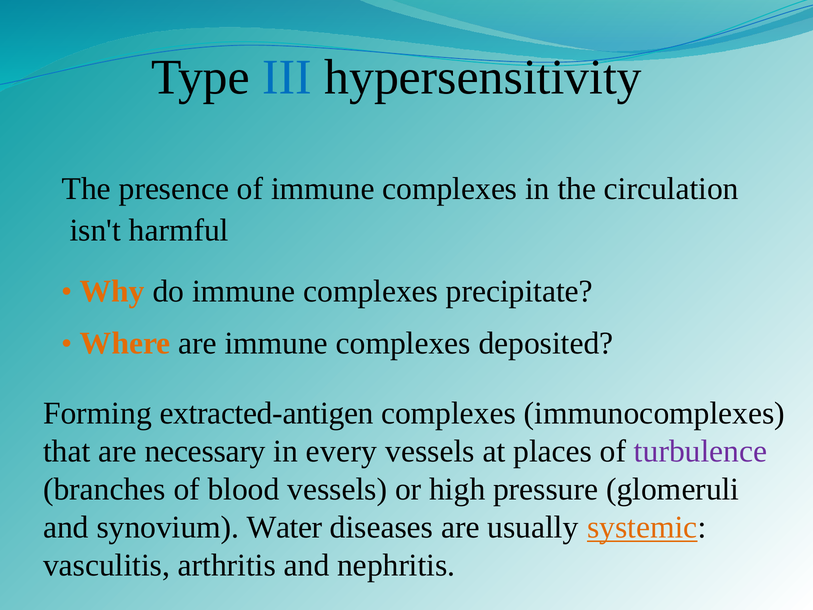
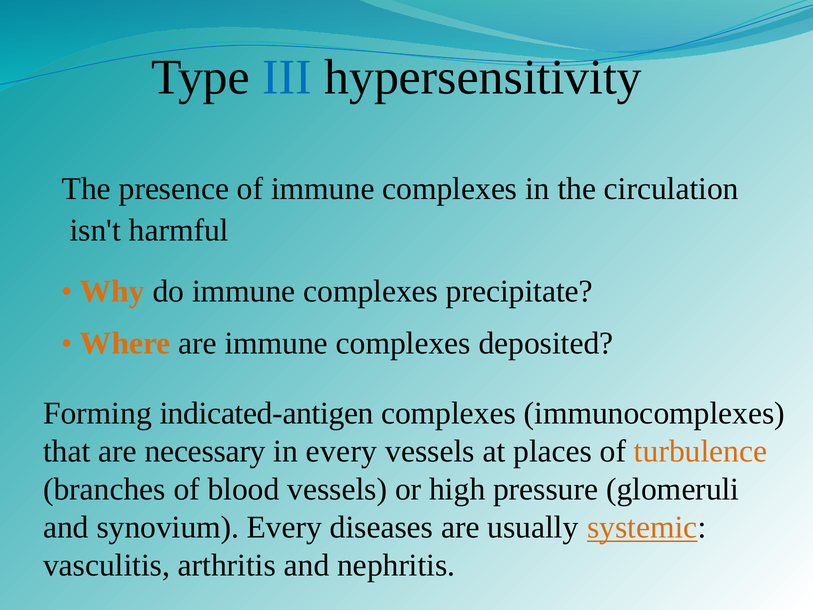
extracted-antigen: extracted-antigen -> indicated-antigen
turbulence colour: purple -> orange
synovium Water: Water -> Every
